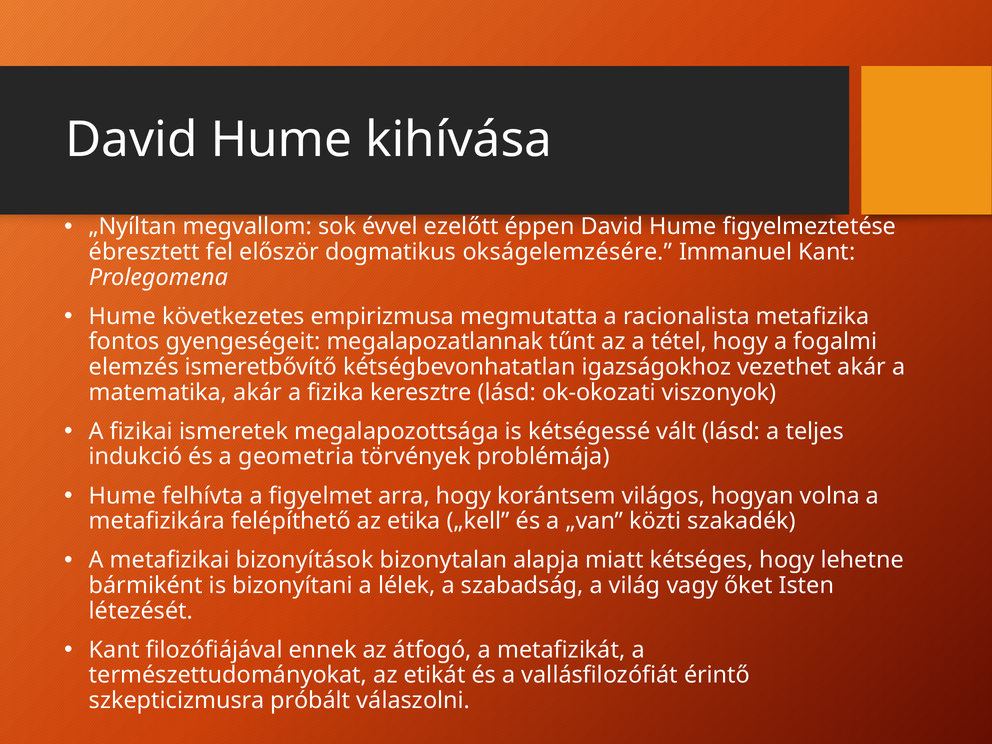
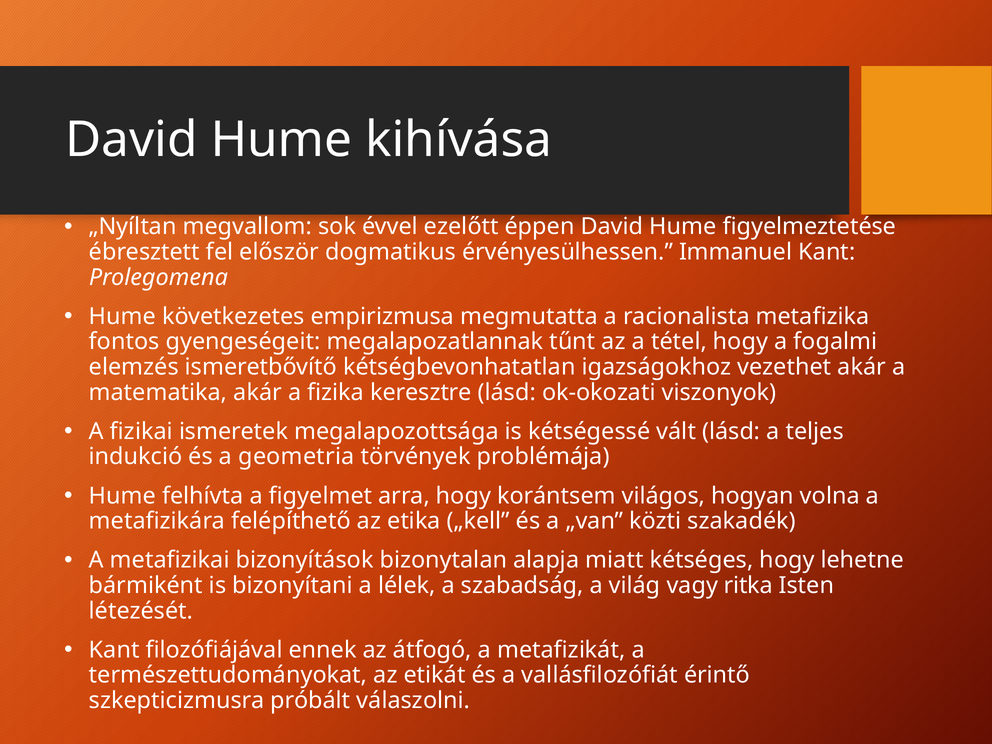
okságelemzésére: okságelemzésére -> érvényesülhessen
őket: őket -> ritka
